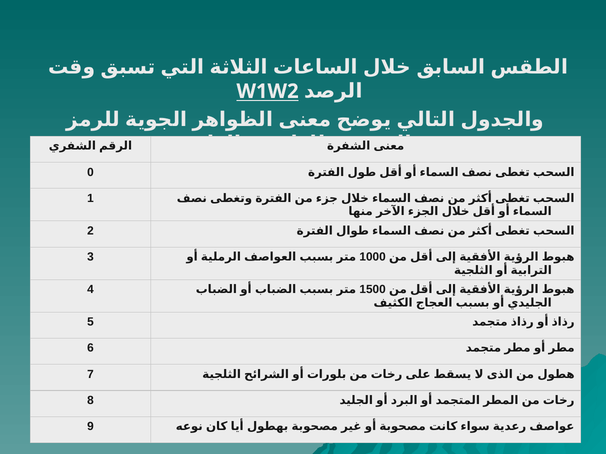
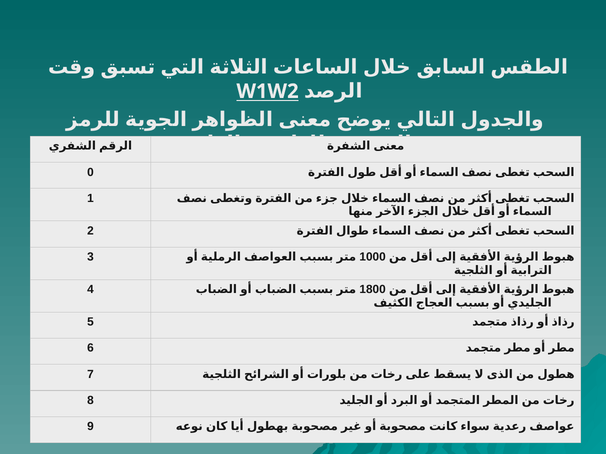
1500: 1500 -> 1800
